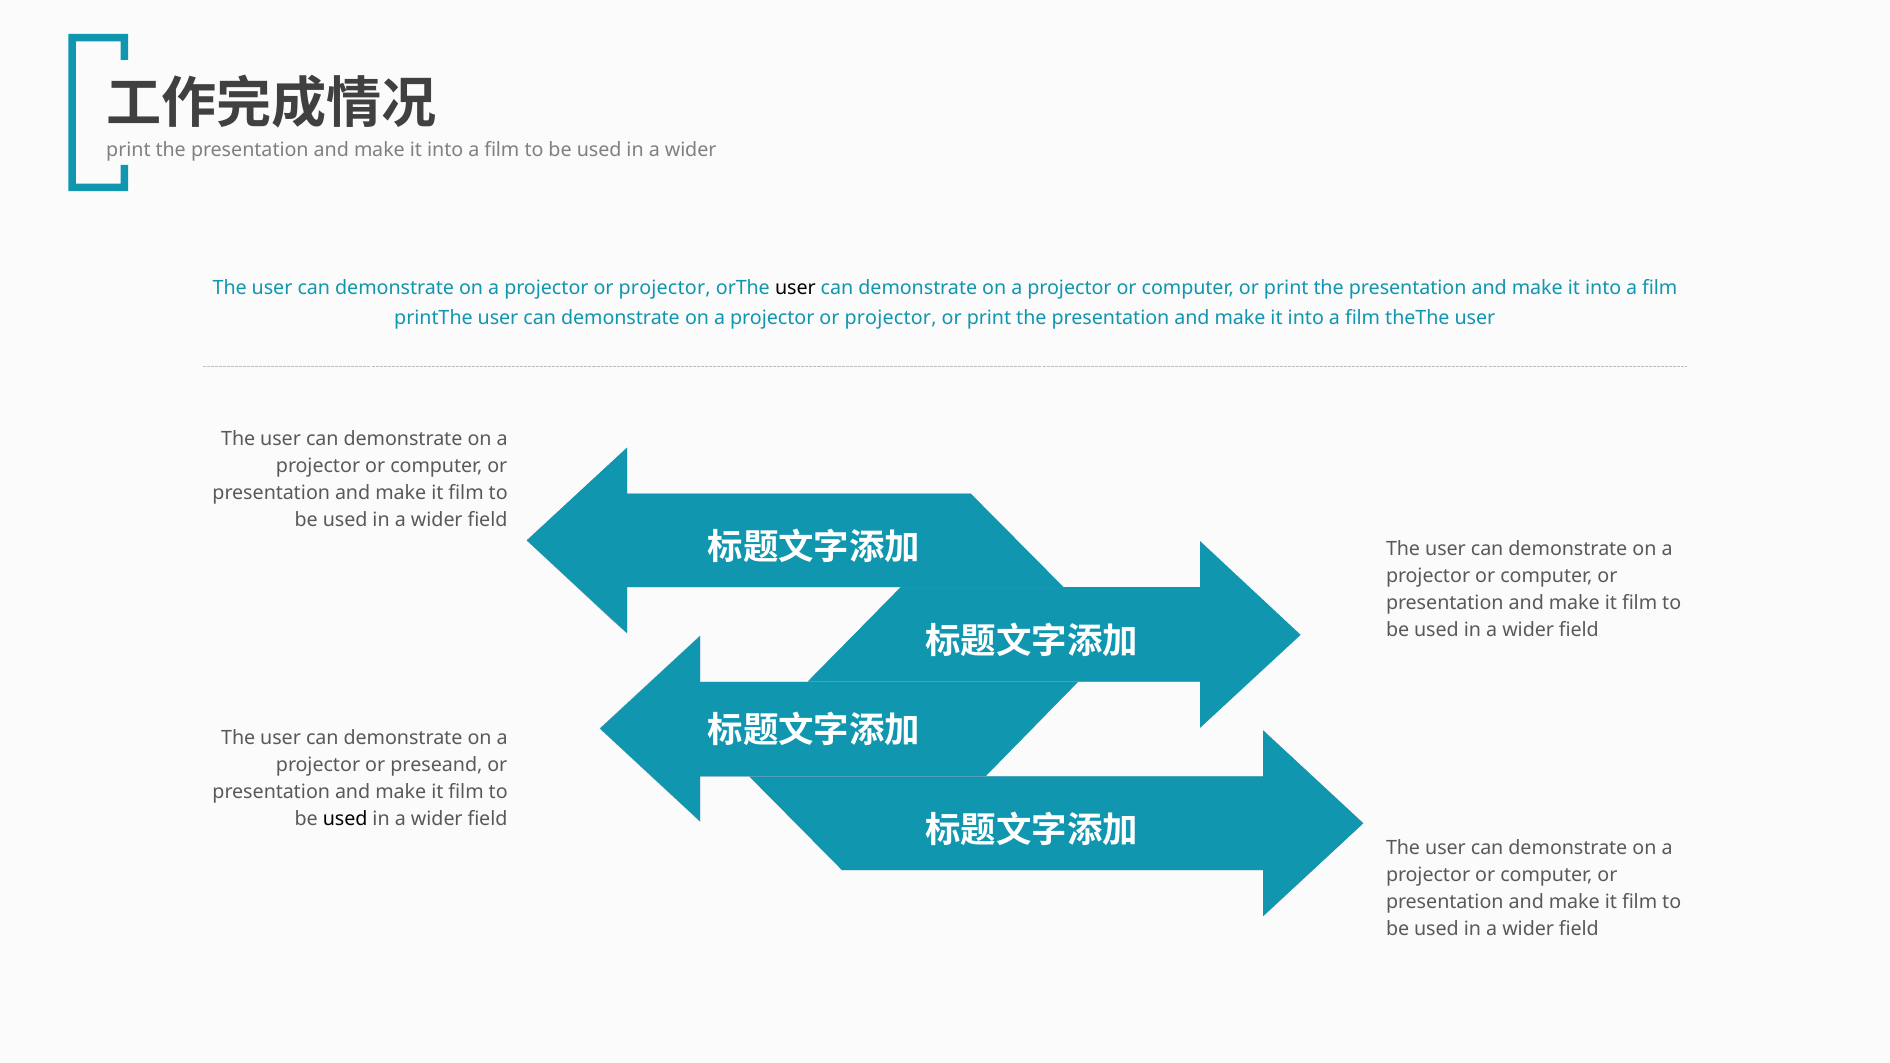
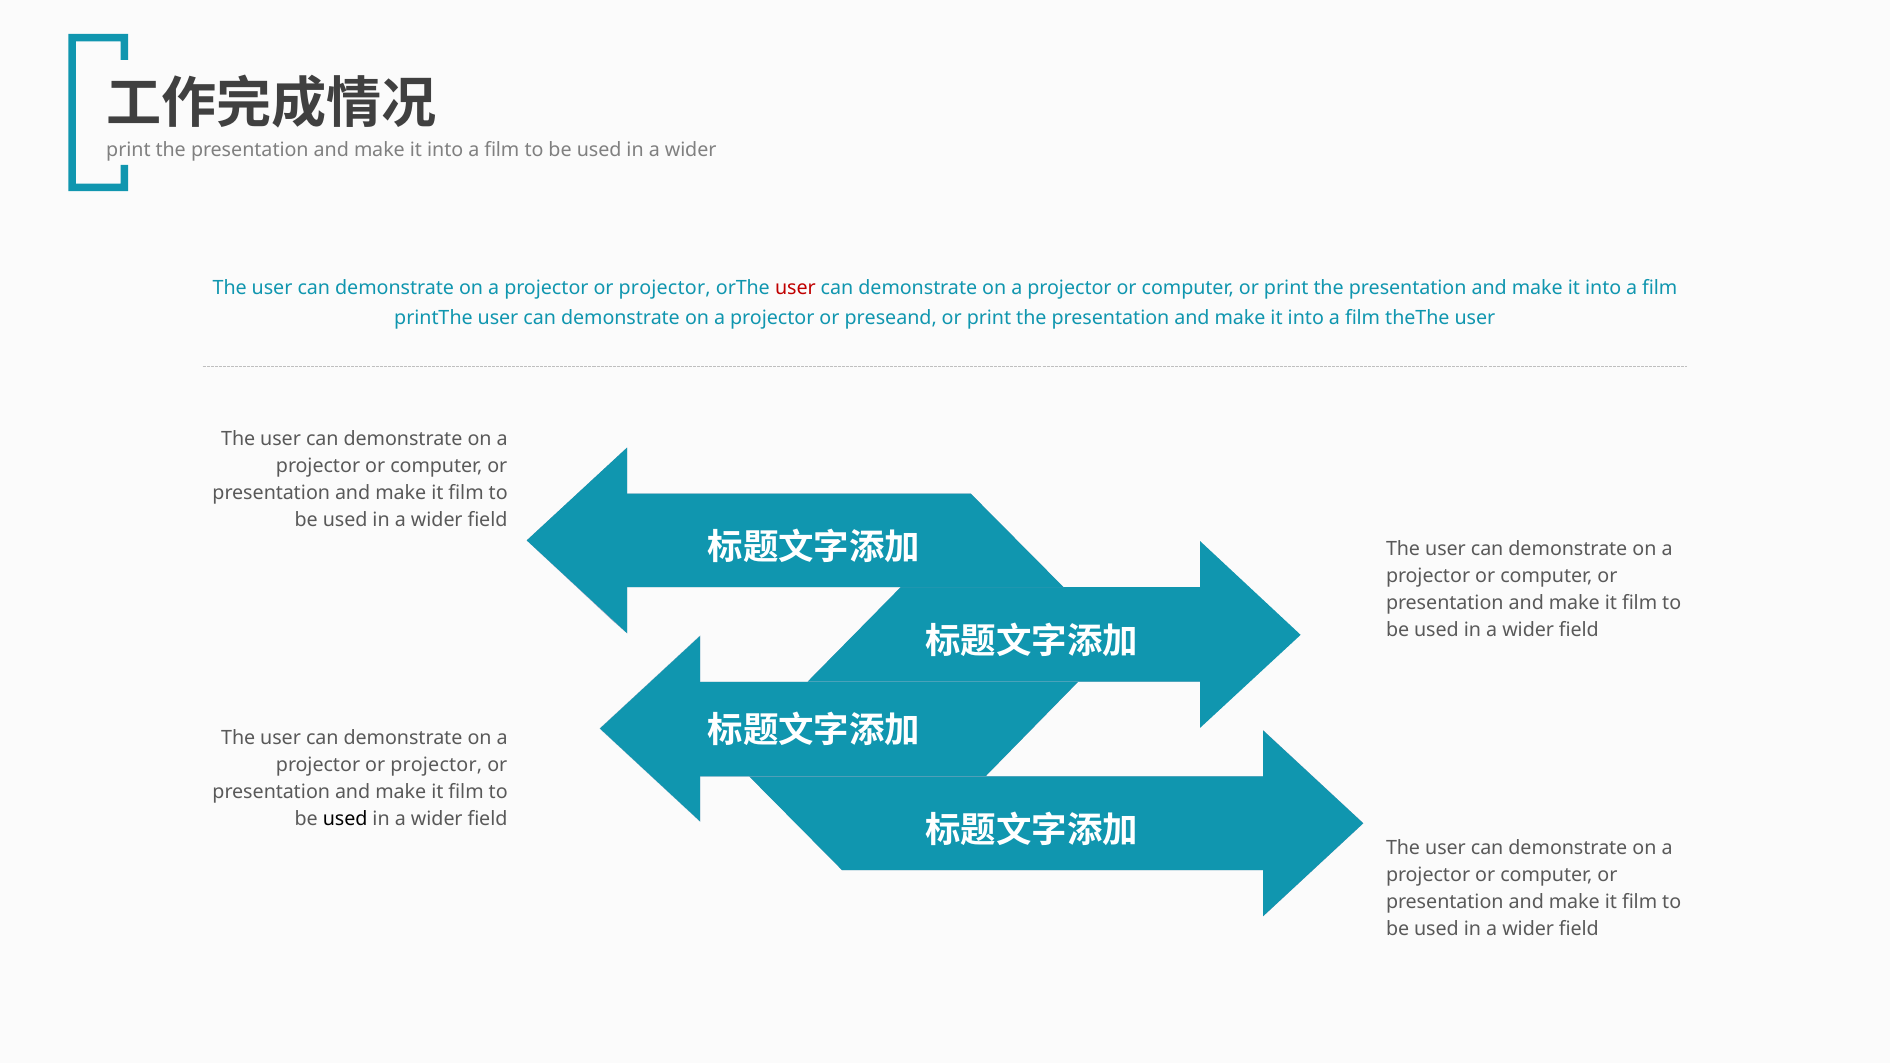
user at (795, 288) colour: black -> red
projector at (891, 318): projector -> preseand
preseand at (436, 765): preseand -> projector
